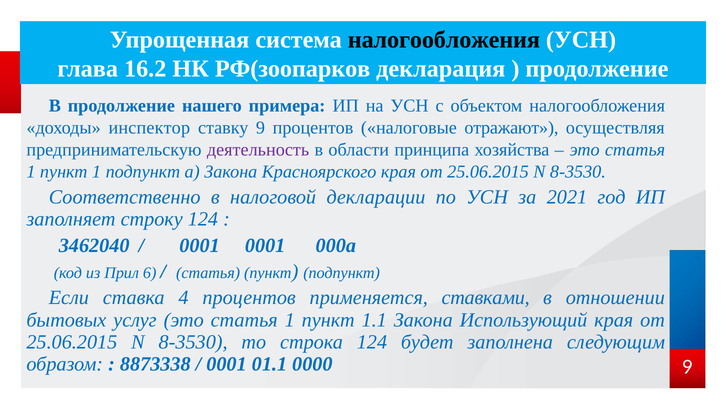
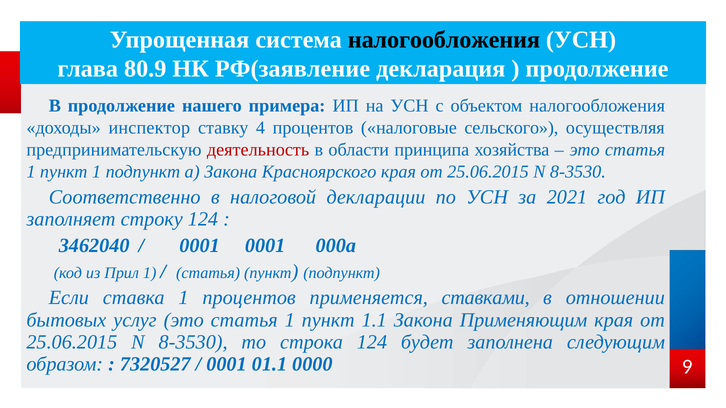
16.2: 16.2 -> 80.9
РФ(зоопарков: РФ(зоопарков -> РФ(заявление
ставку 9: 9 -> 4
отражают: отражают -> сельского
деятельность colour: purple -> red
Прил 6: 6 -> 1
ставка 4: 4 -> 1
Использующий: Использующий -> Применяющим
8873338: 8873338 -> 7320527
